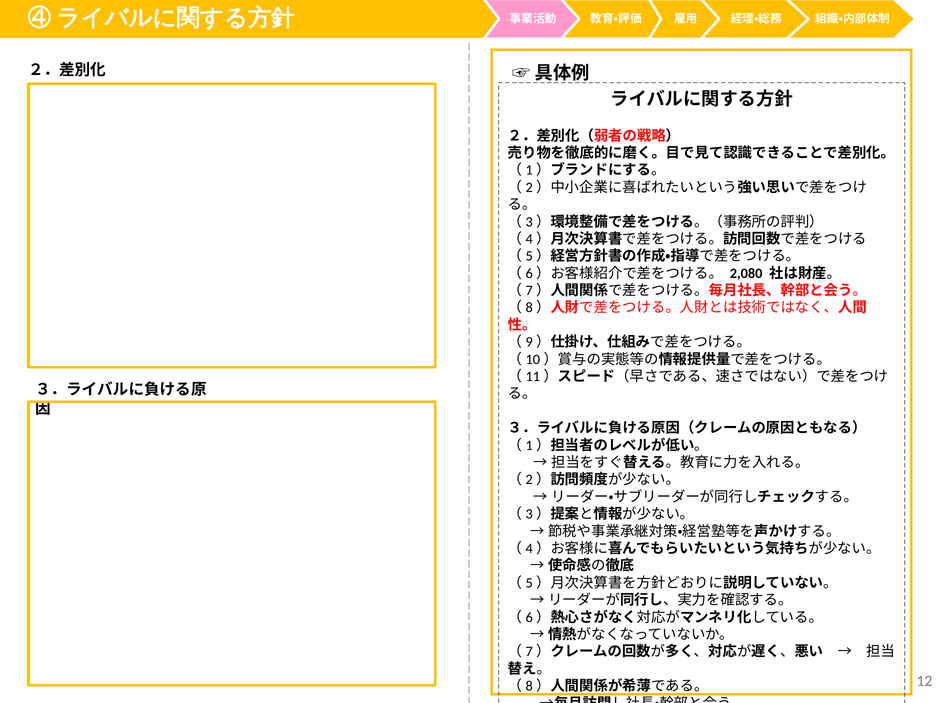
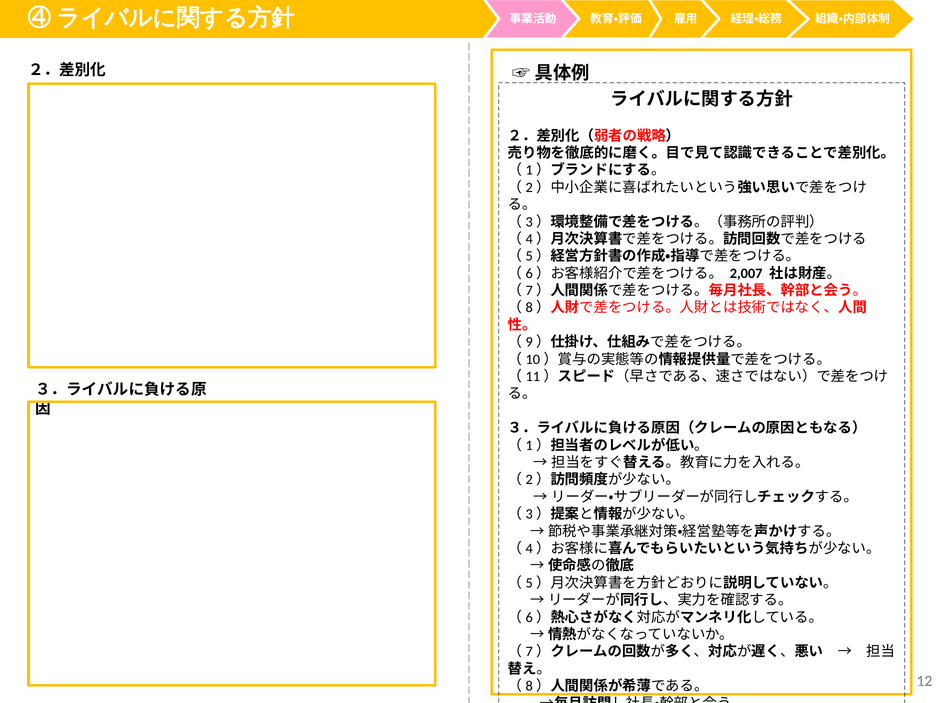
2,080: 2,080 -> 2,007
